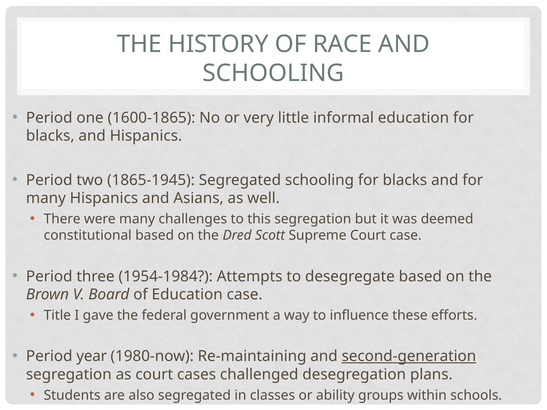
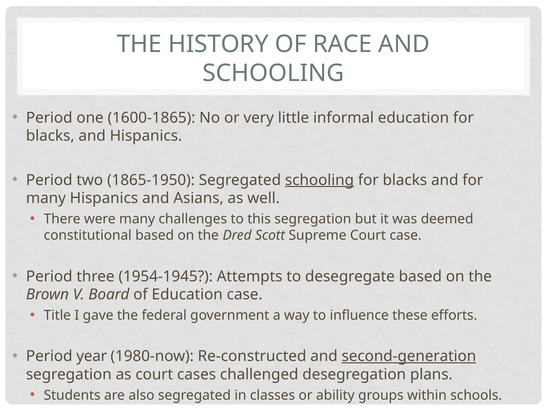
1865-1945: 1865-1945 -> 1865-1950
schooling at (319, 180) underline: none -> present
1954-1984: 1954-1984 -> 1954-1945
Re-maintaining: Re-maintaining -> Re-constructed
